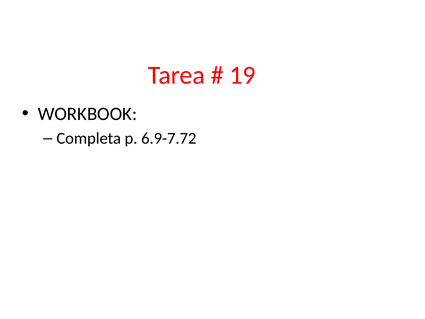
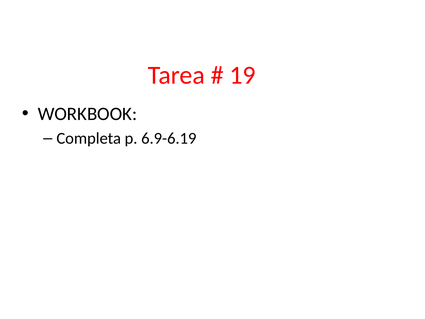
6.9-7.72: 6.9-7.72 -> 6.9-6.19
